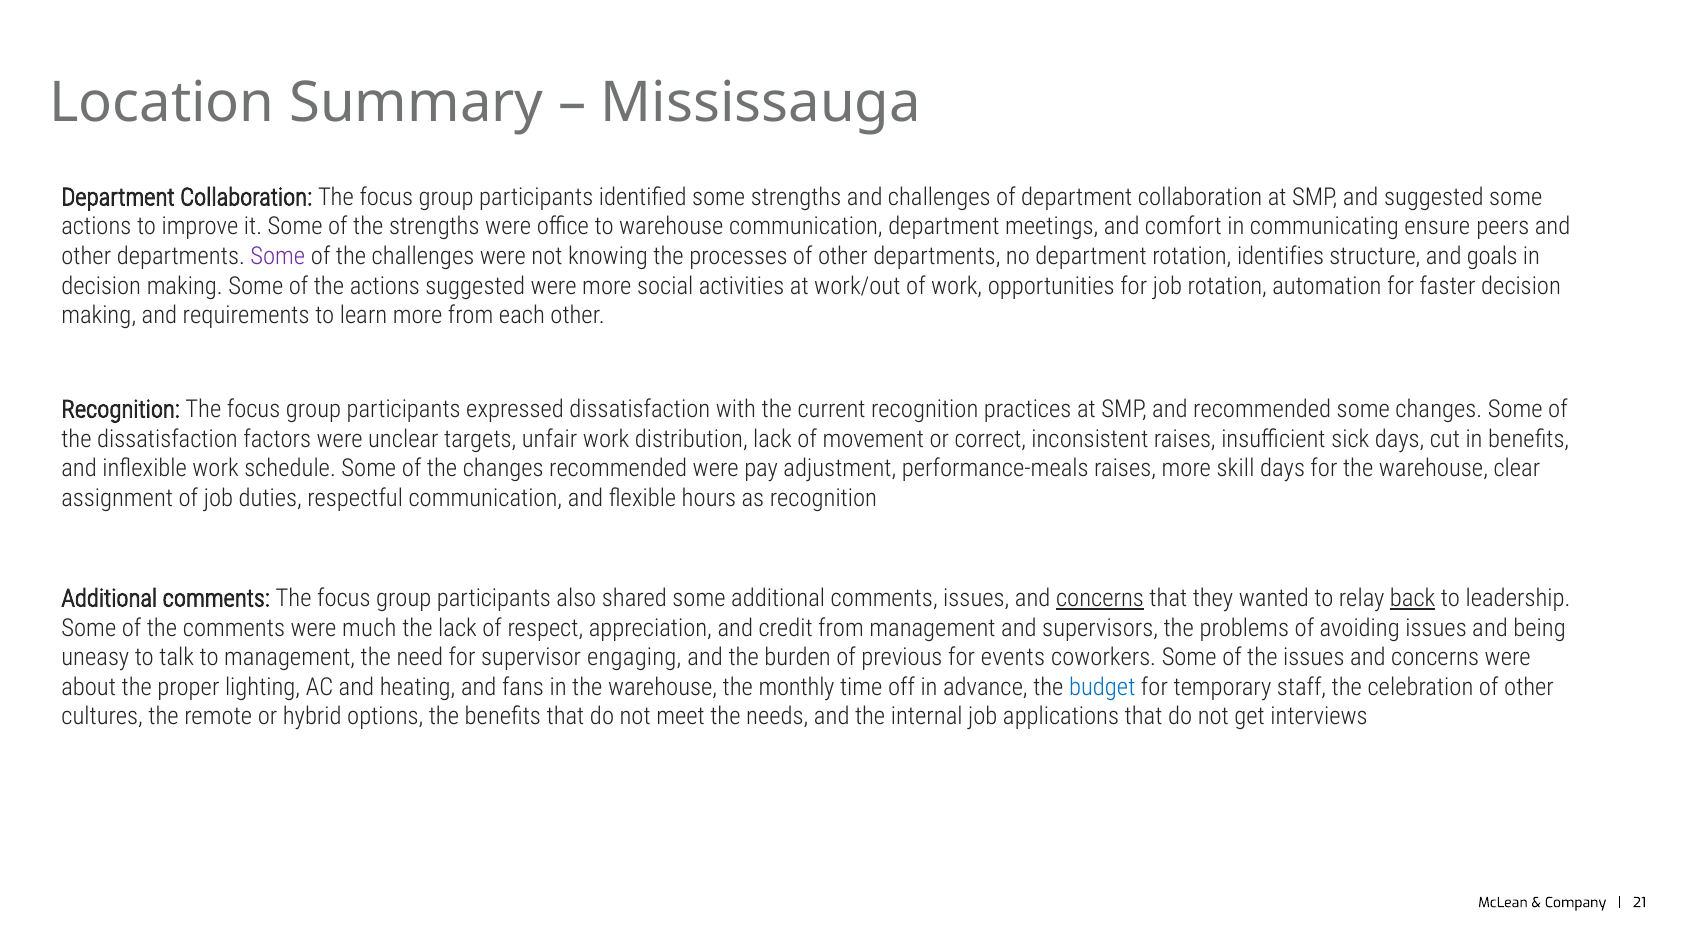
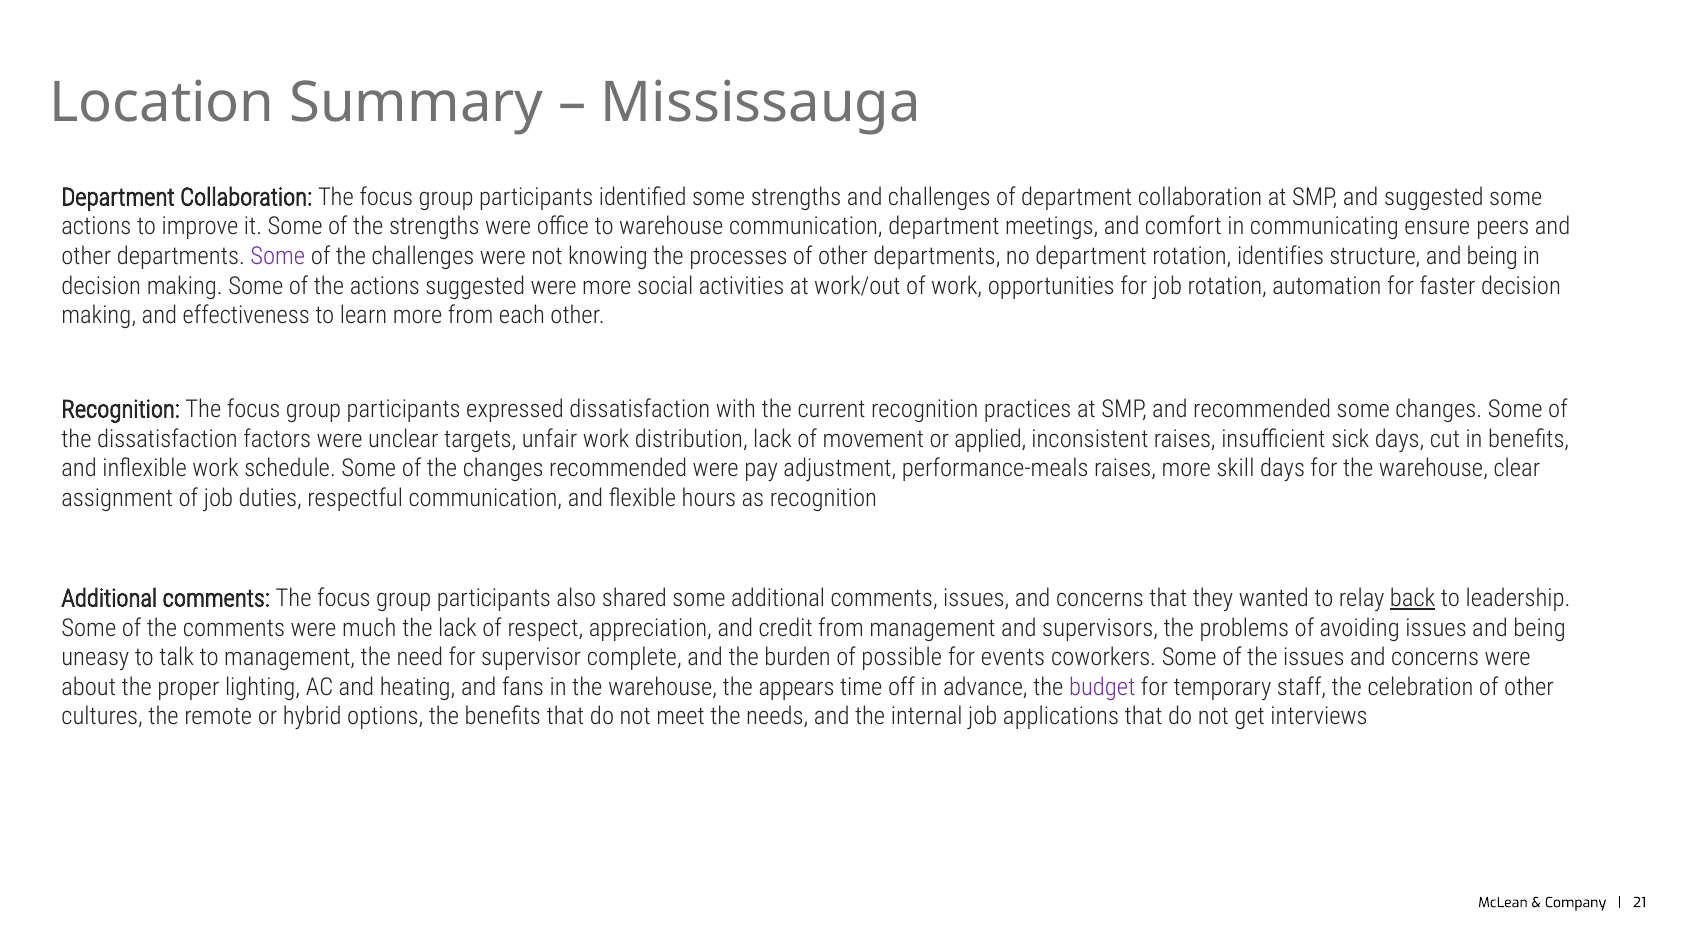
structure and goals: goals -> being
requirements: requirements -> effectiveness
correct: correct -> applied
concerns at (1100, 598) underline: present -> none
engaging: engaging -> complete
previous: previous -> possible
monthly: monthly -> appears
budget colour: blue -> purple
